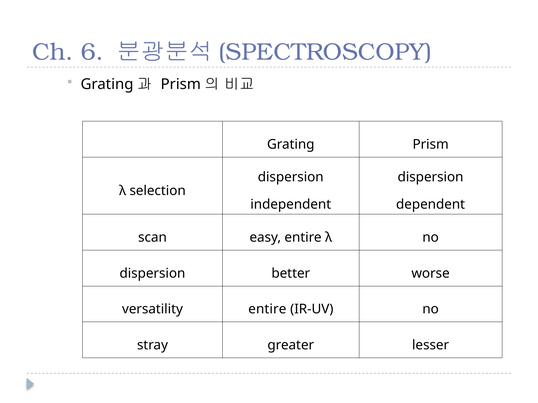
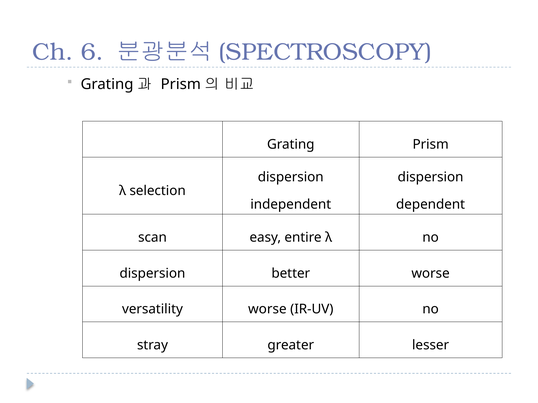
versatility entire: entire -> worse
